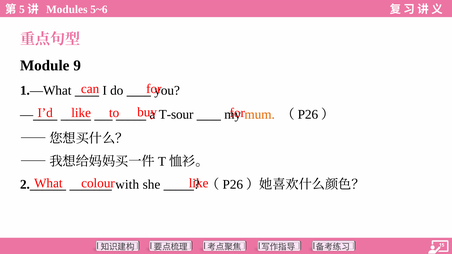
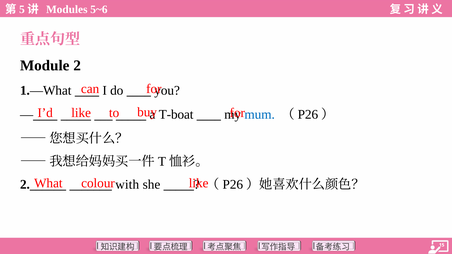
Module 9: 9 -> 2
T-sour: T-sour -> T-boat
mum colour: orange -> blue
